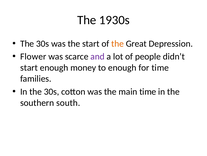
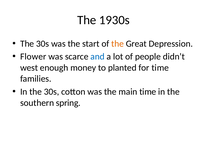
and colour: purple -> blue
start at (29, 67): start -> west
to enough: enough -> planted
south: south -> spring
